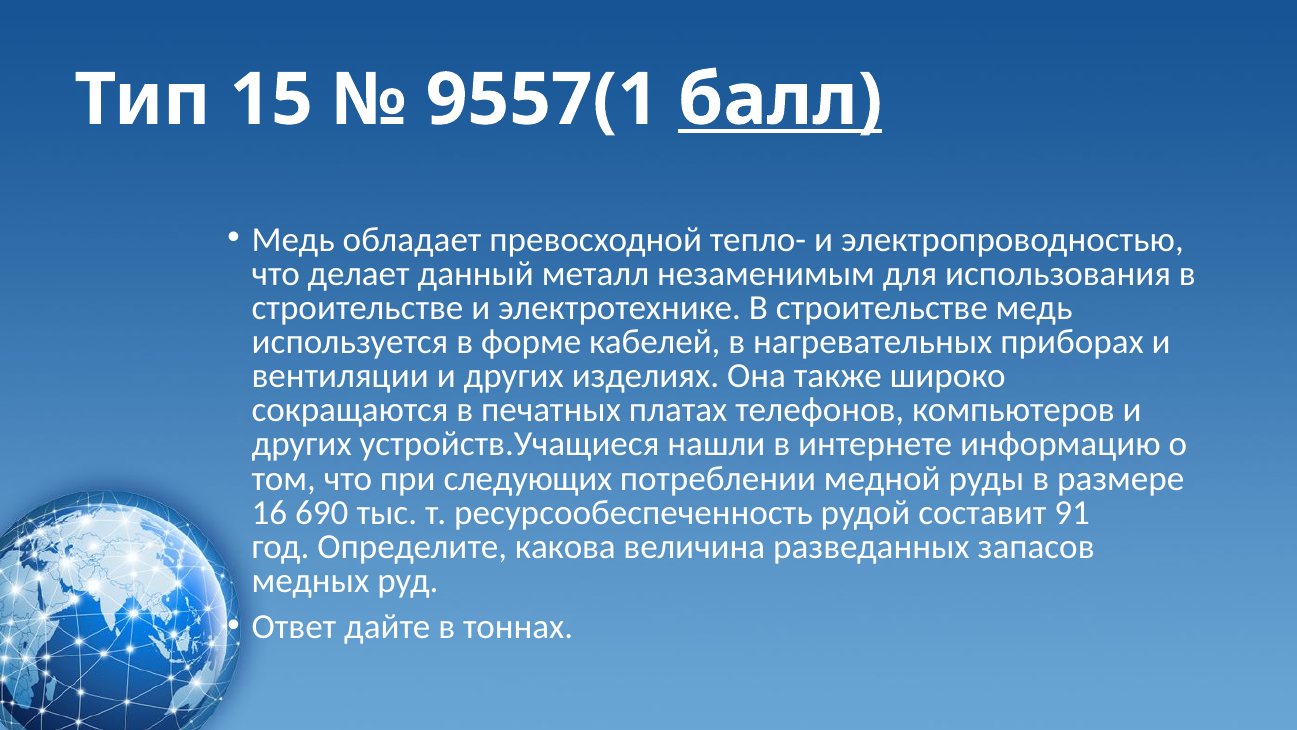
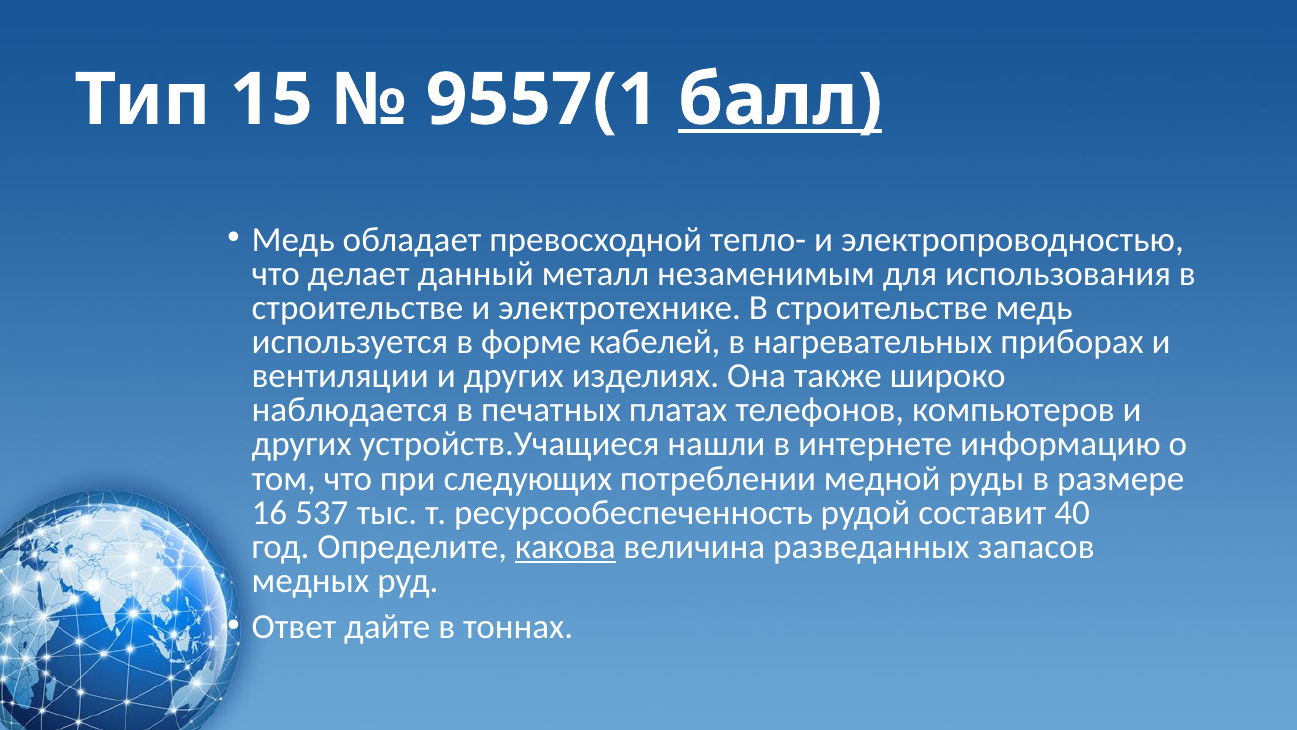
сокращаются: сокращаются -> наблюдается
690: 690 -> 537
91: 91 -> 40
какова underline: none -> present
